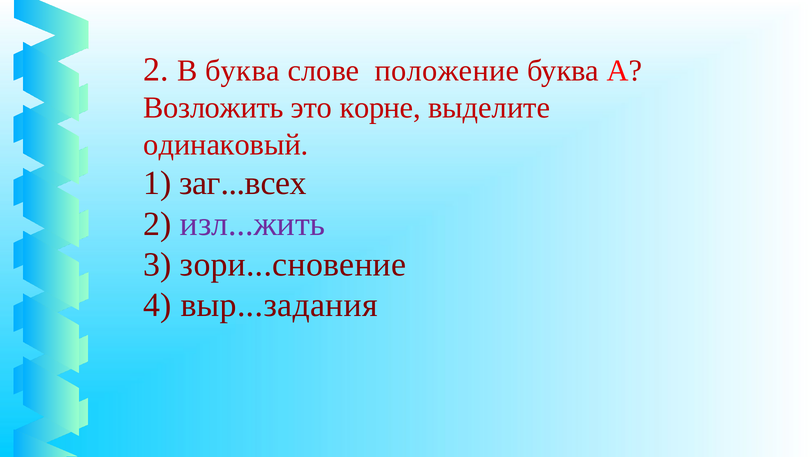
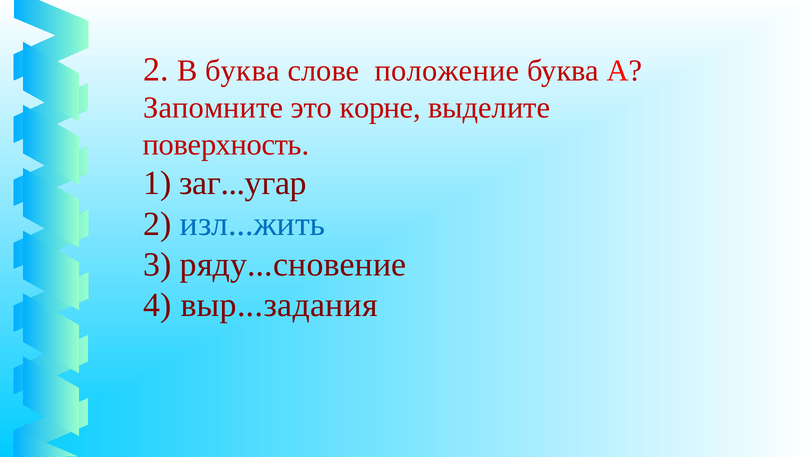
Возложить: Возложить -> Запомните
одинаковый: одинаковый -> поверхность
заг...всех: заг...всех -> заг...угар
изл...жить colour: purple -> blue
зори...сновение: зори...сновение -> ряду...сновение
